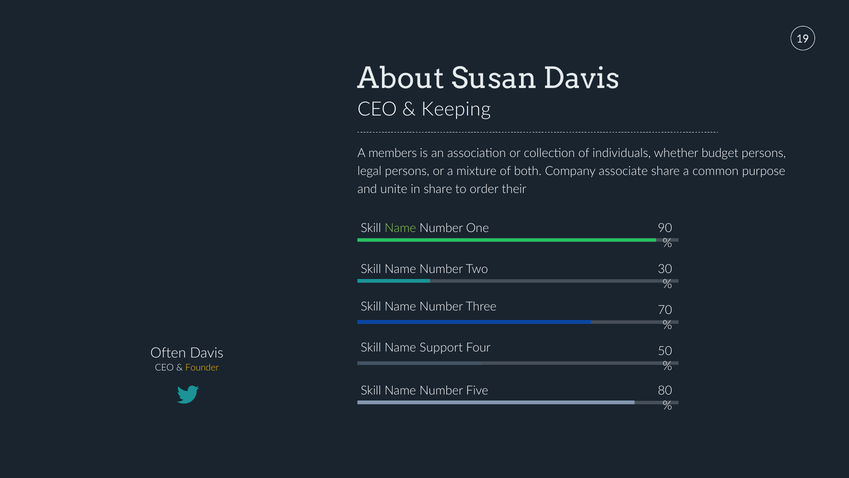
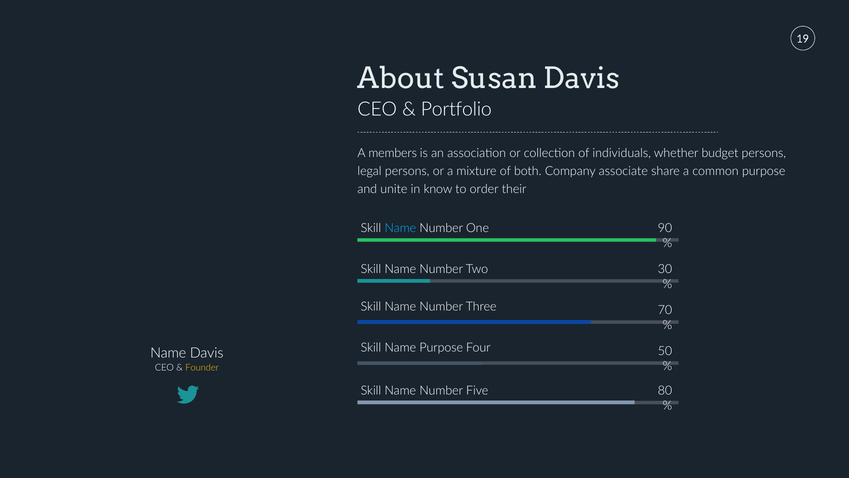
Keeping: Keeping -> Portfolio
in share: share -> know
Name at (400, 228) colour: light green -> light blue
Name Support: Support -> Purpose
Often at (168, 353): Often -> Name
